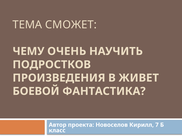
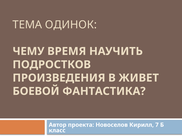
СМОЖЕТ: СМОЖЕТ -> ОДИНОК
ОЧЕНЬ: ОЧЕНЬ -> ВРЕМЯ
